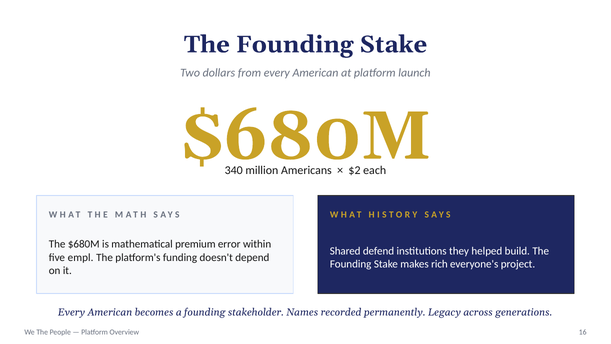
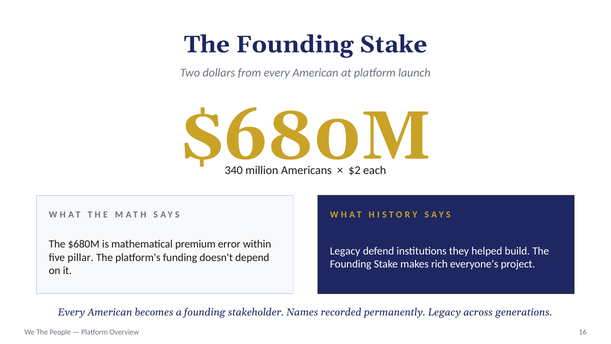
Shared at (345, 251): Shared -> Legacy
empl: empl -> pillar
